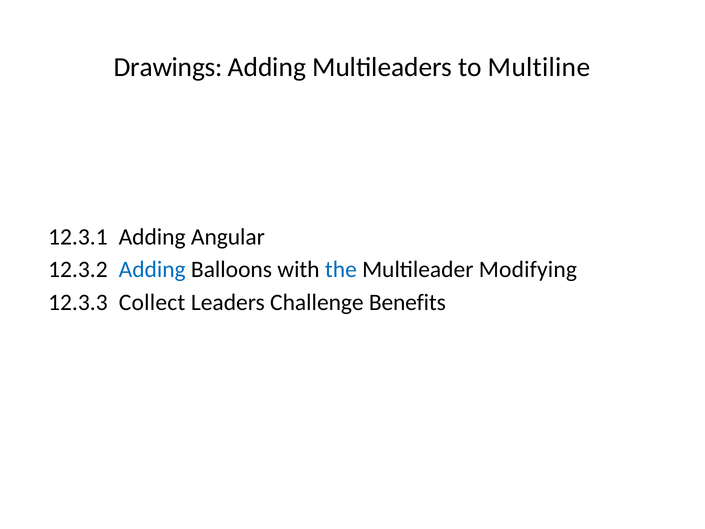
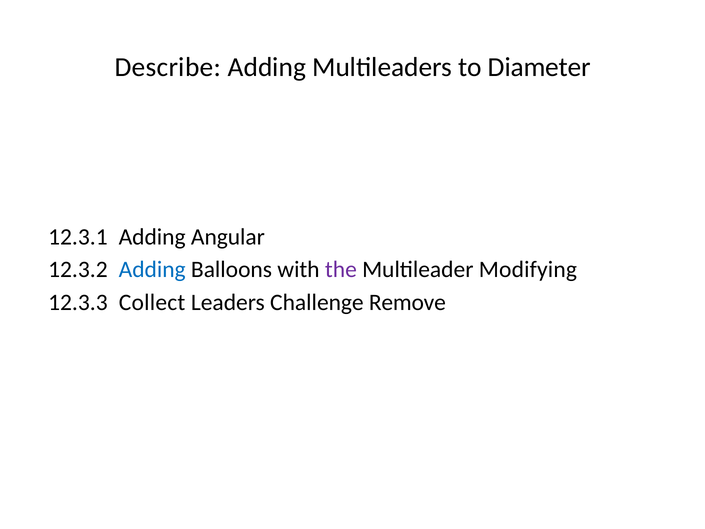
Drawings: Drawings -> Describe
Multiline: Multiline -> Diameter
the colour: blue -> purple
Benefits: Benefits -> Remove
